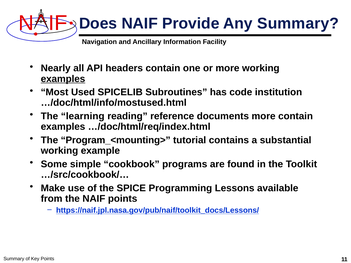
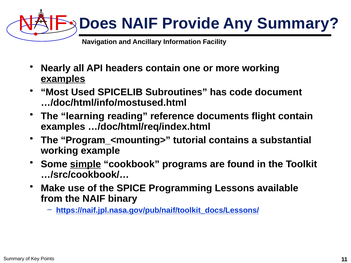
institution: institution -> document
documents more: more -> flight
simple underline: none -> present
NAIF points: points -> binary
